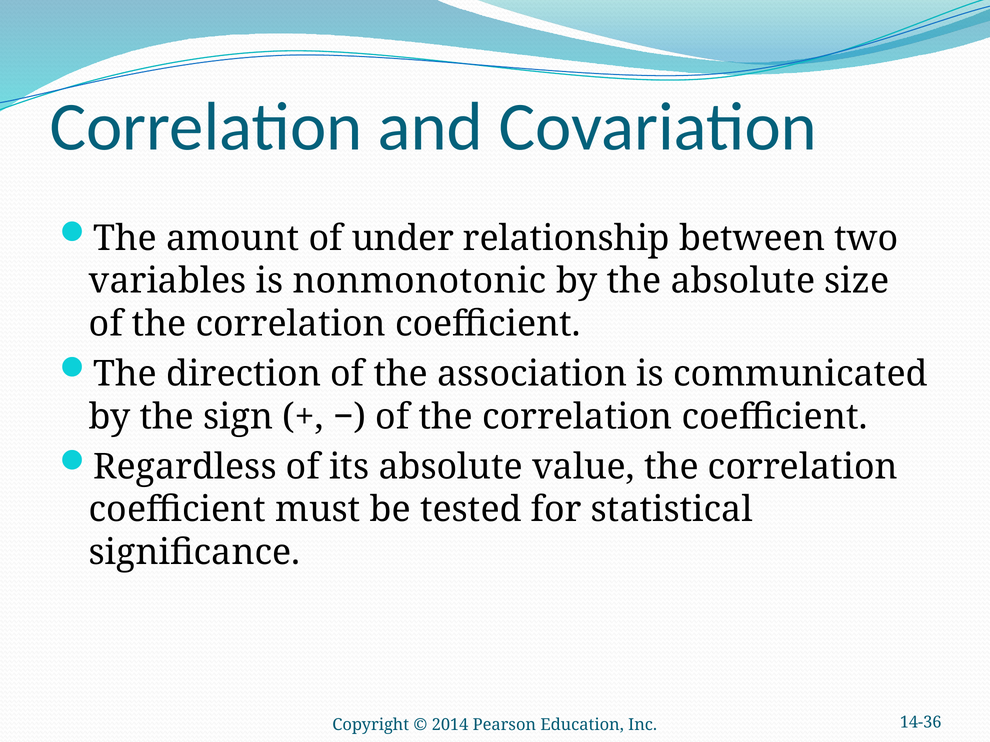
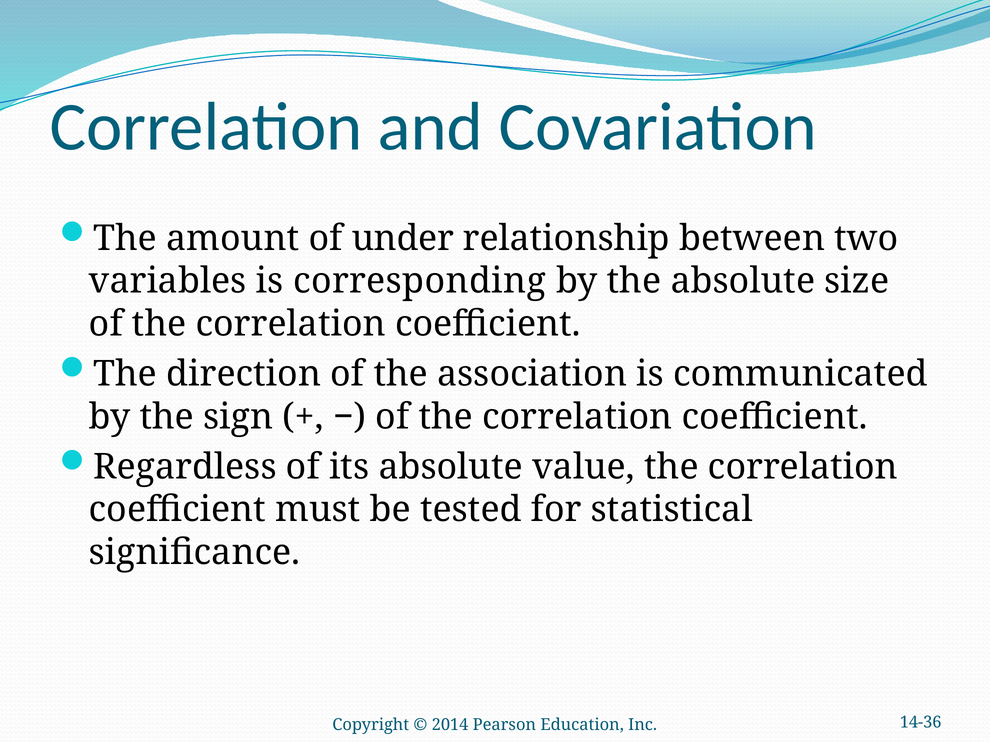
nonmonotonic: nonmonotonic -> corresponding
